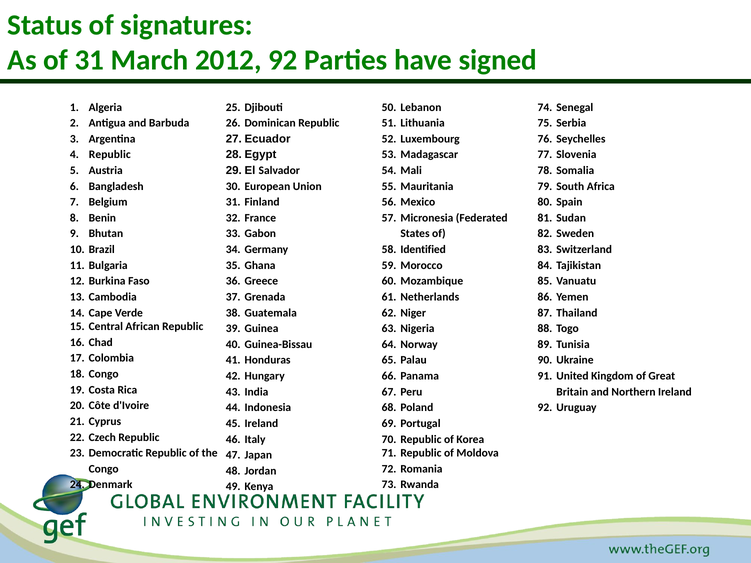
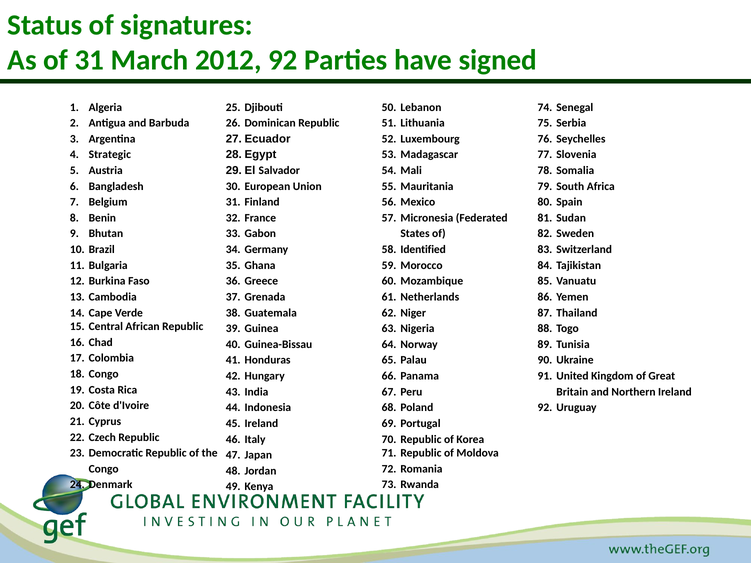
Republic at (110, 155): Republic -> Strategic
